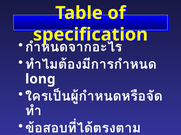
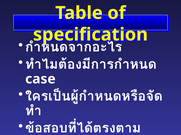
long: long -> case
